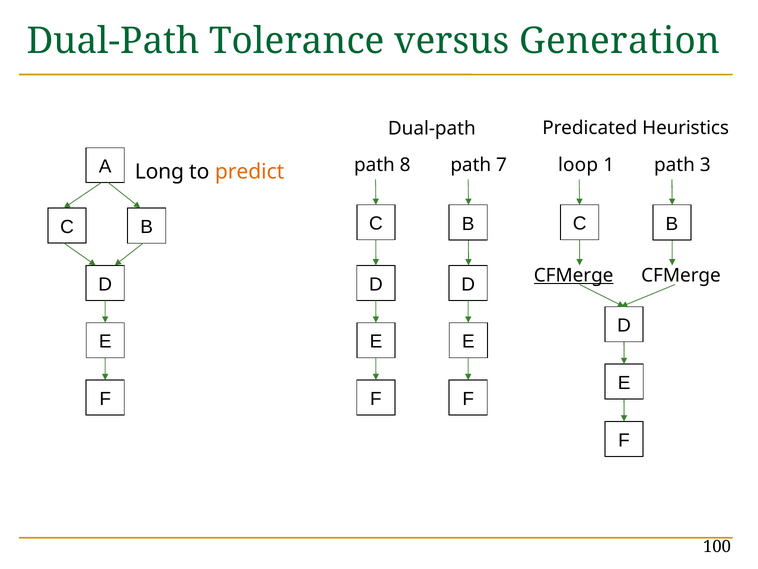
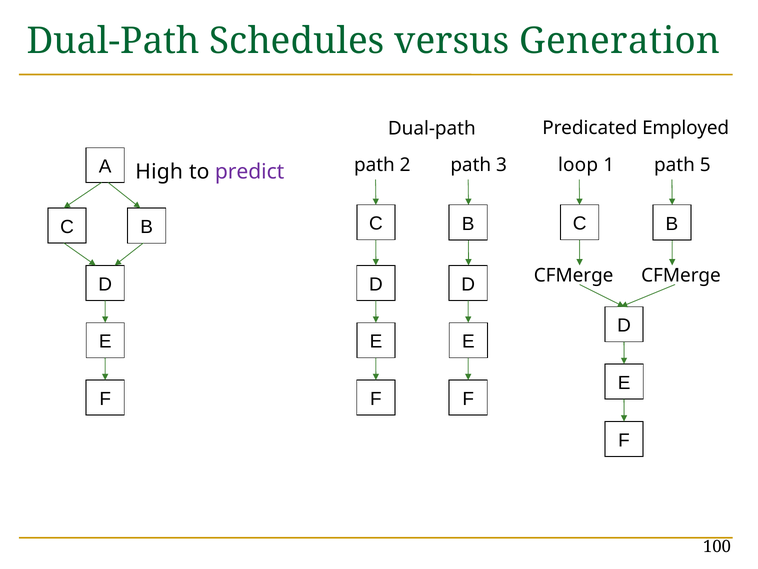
Tolerance: Tolerance -> Schedules
Heuristics: Heuristics -> Employed
8: 8 -> 2
7: 7 -> 3
3: 3 -> 5
Long: Long -> High
predict colour: orange -> purple
CFMerge at (574, 275) underline: present -> none
